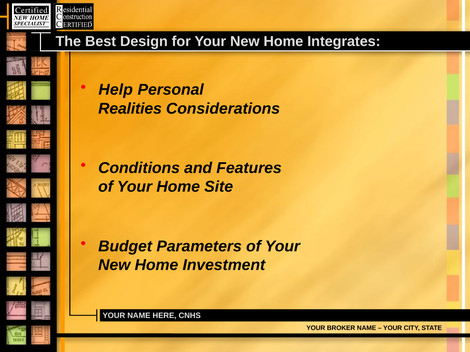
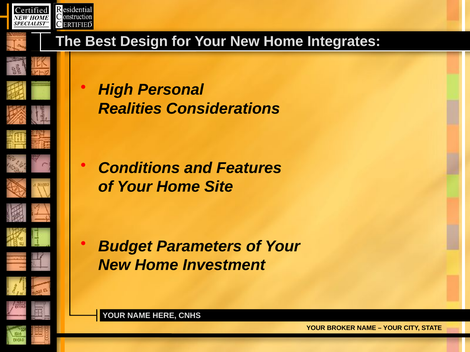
Help: Help -> High
